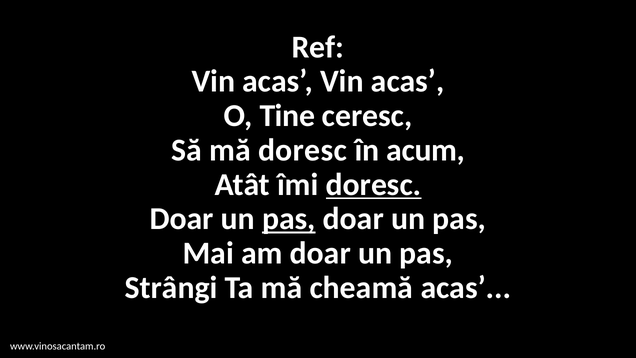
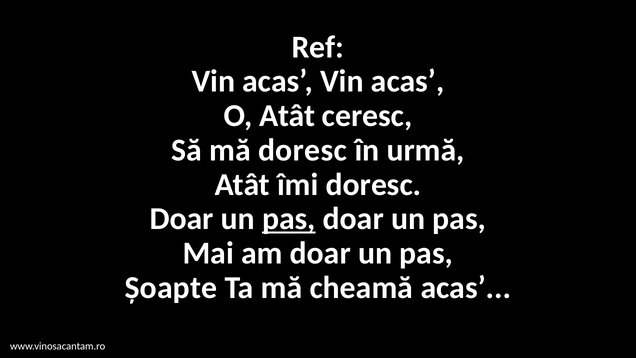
O Tine: Tine -> Atât
acum: acum -> urmă
doresc at (374, 184) underline: present -> none
Strângi: Strângi -> Șoapte
